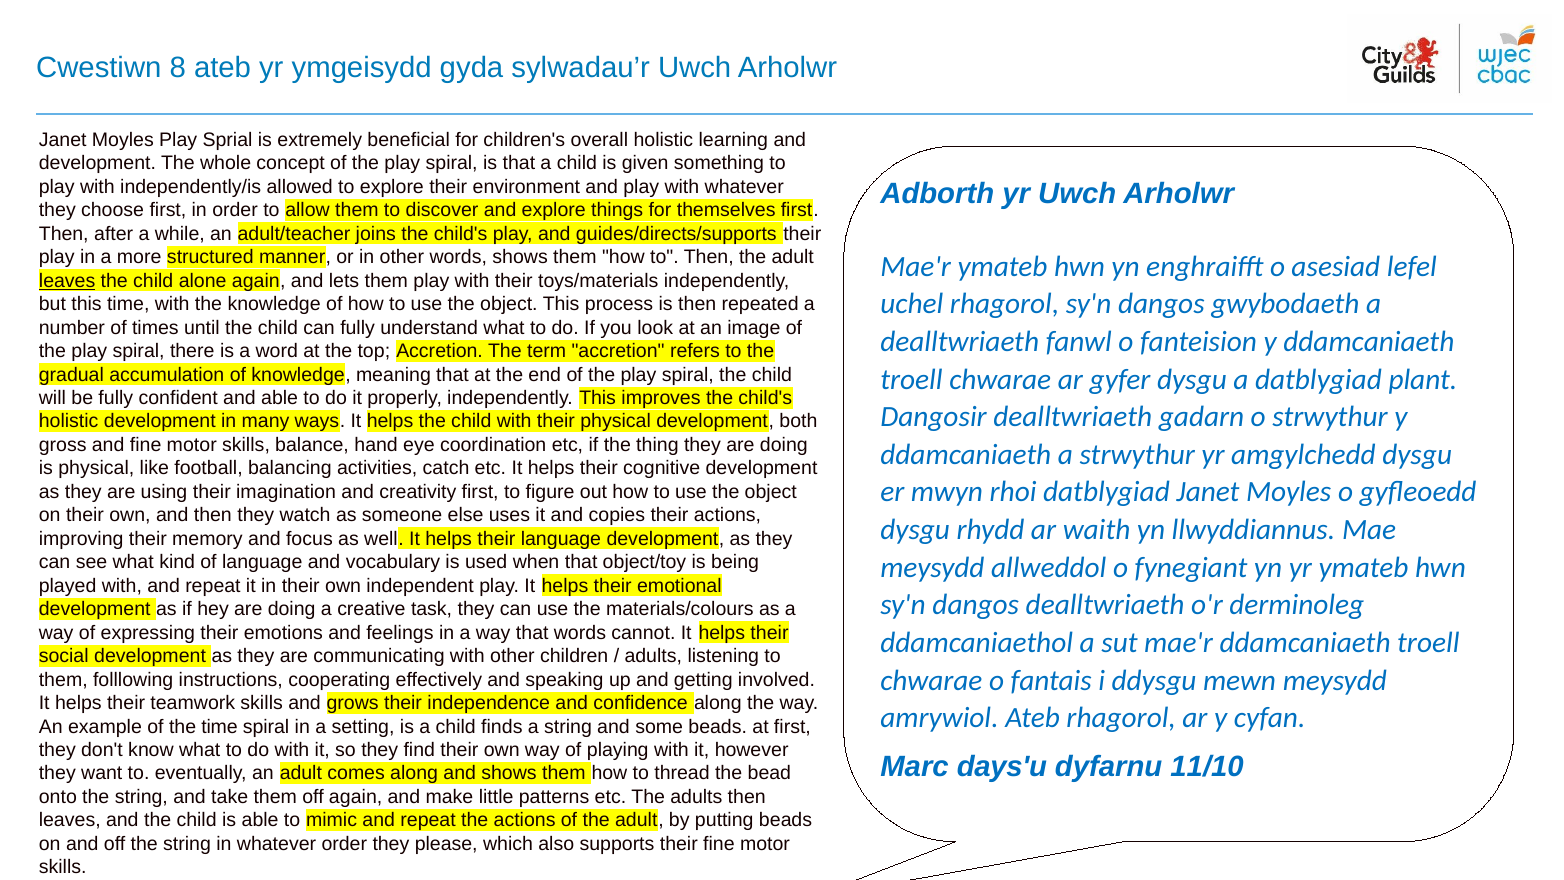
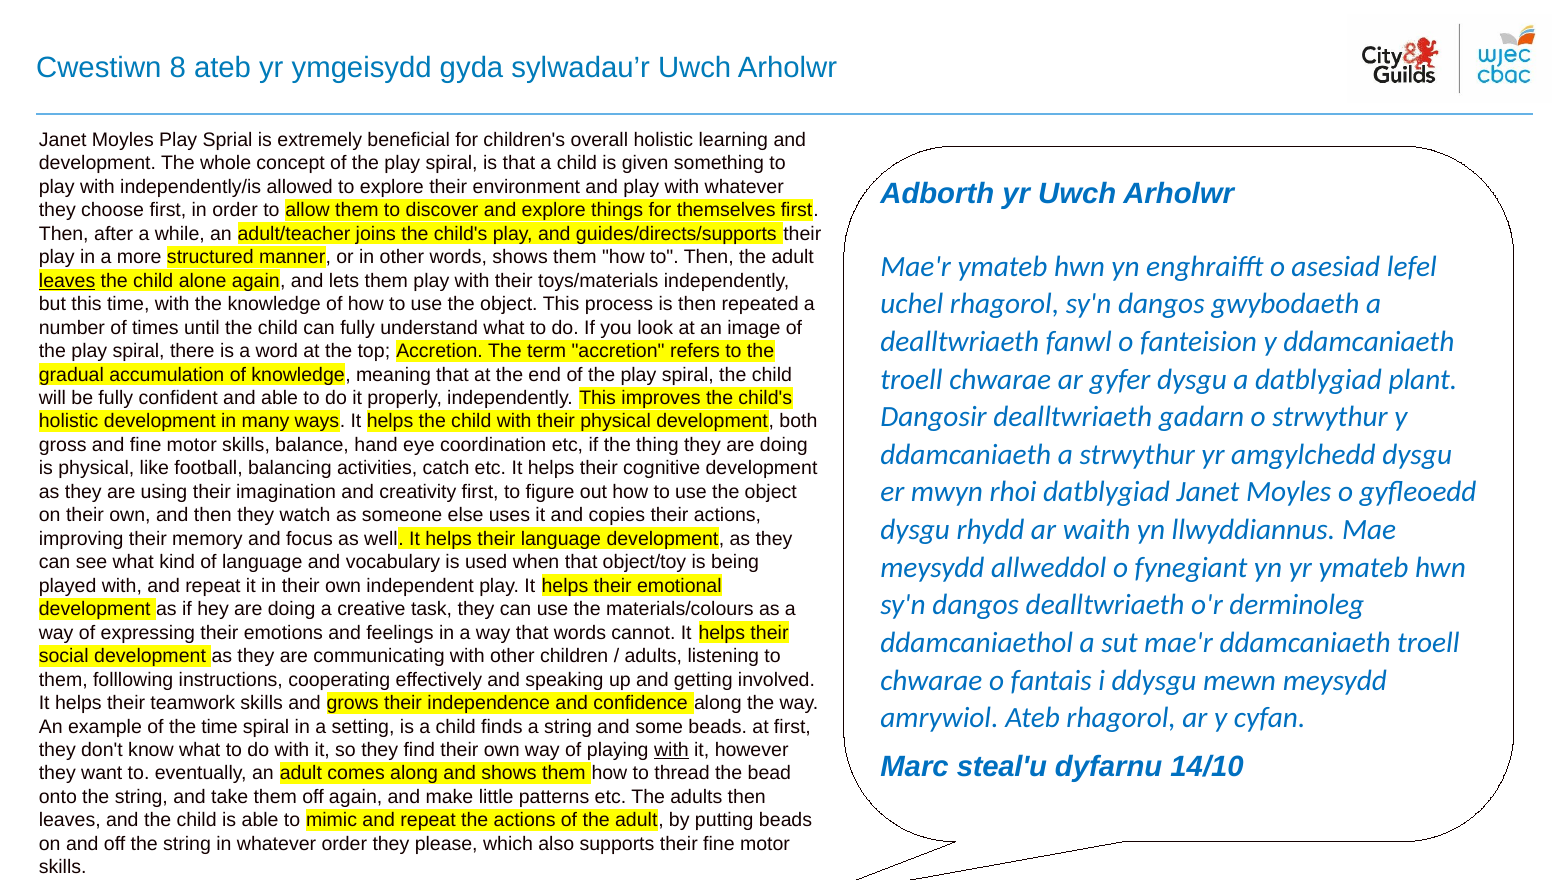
with at (671, 750) underline: none -> present
days'u: days'u -> steal'u
11/10: 11/10 -> 14/10
